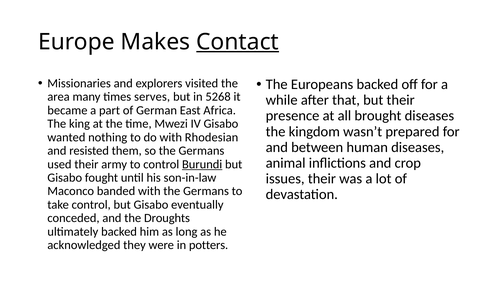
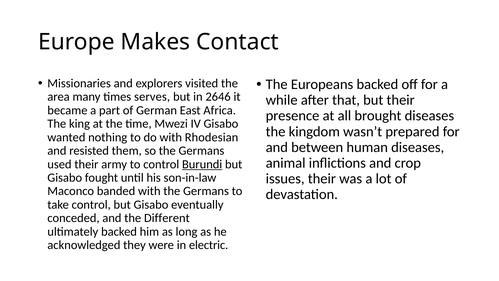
Contact underline: present -> none
5268: 5268 -> 2646
Droughts: Droughts -> Different
potters: potters -> electric
